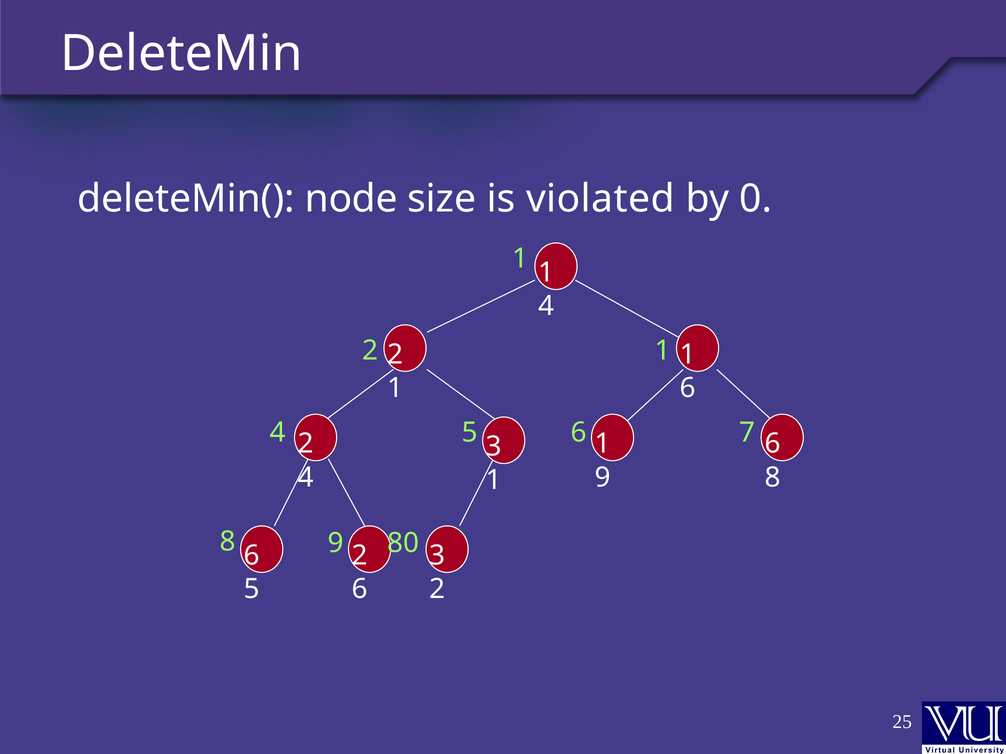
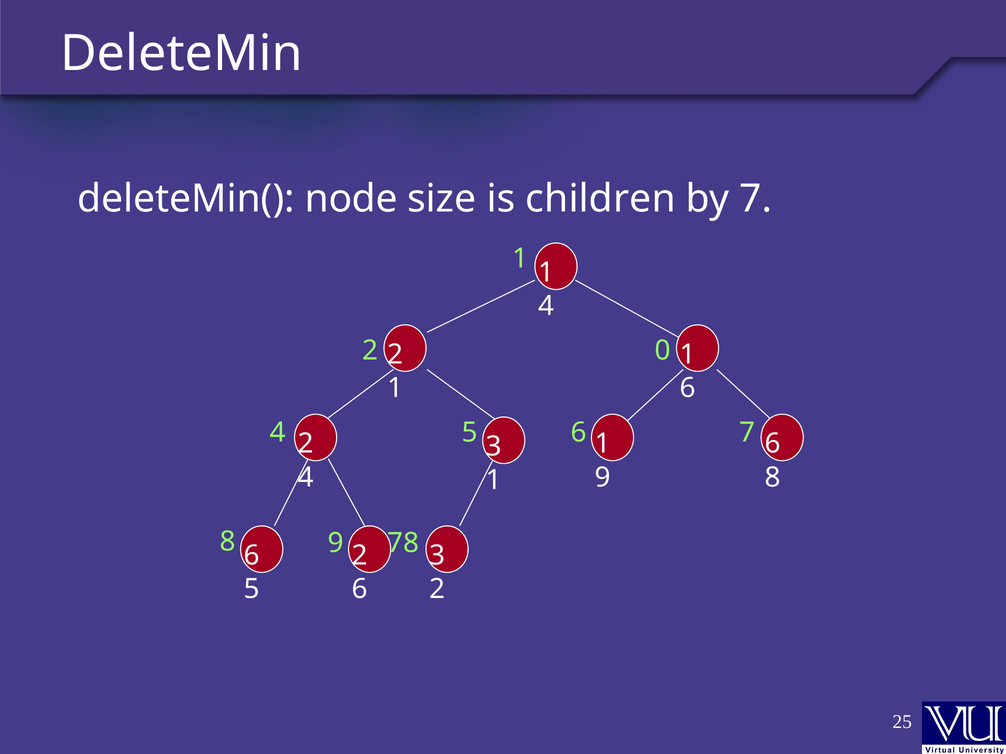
violated: violated -> children
by 0: 0 -> 7
1 at (663, 351): 1 -> 0
80: 80 -> 78
